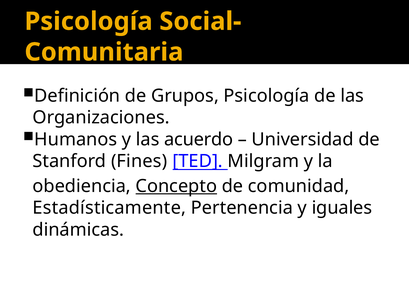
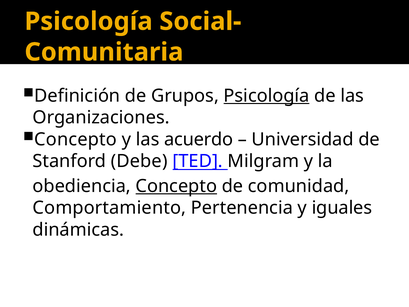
Psicología at (267, 96) underline: none -> present
Humanos at (76, 139): Humanos -> Concepto
Fines: Fines -> Debe
Estadísticamente: Estadísticamente -> Comportamiento
